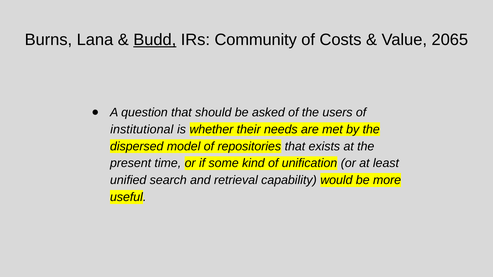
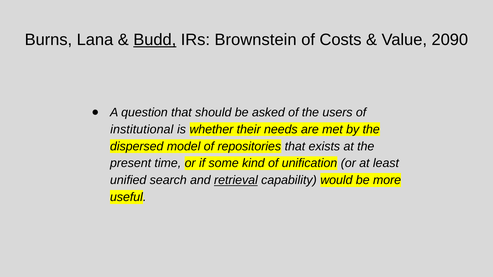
Community: Community -> Brownstein
2065: 2065 -> 2090
retrieval underline: none -> present
